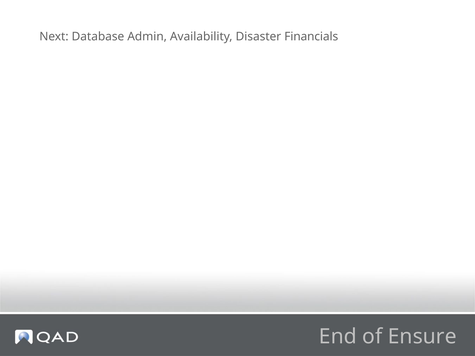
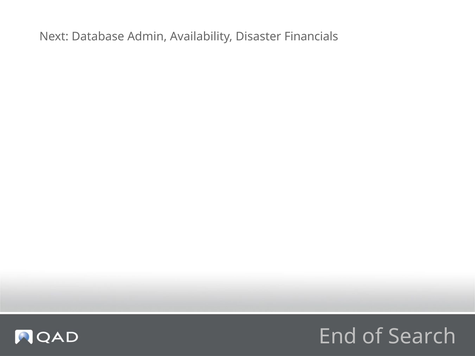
Ensure: Ensure -> Search
